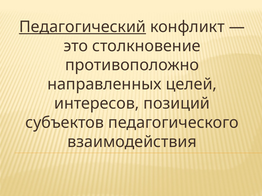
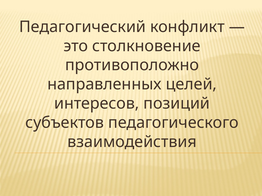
Педагогический underline: present -> none
